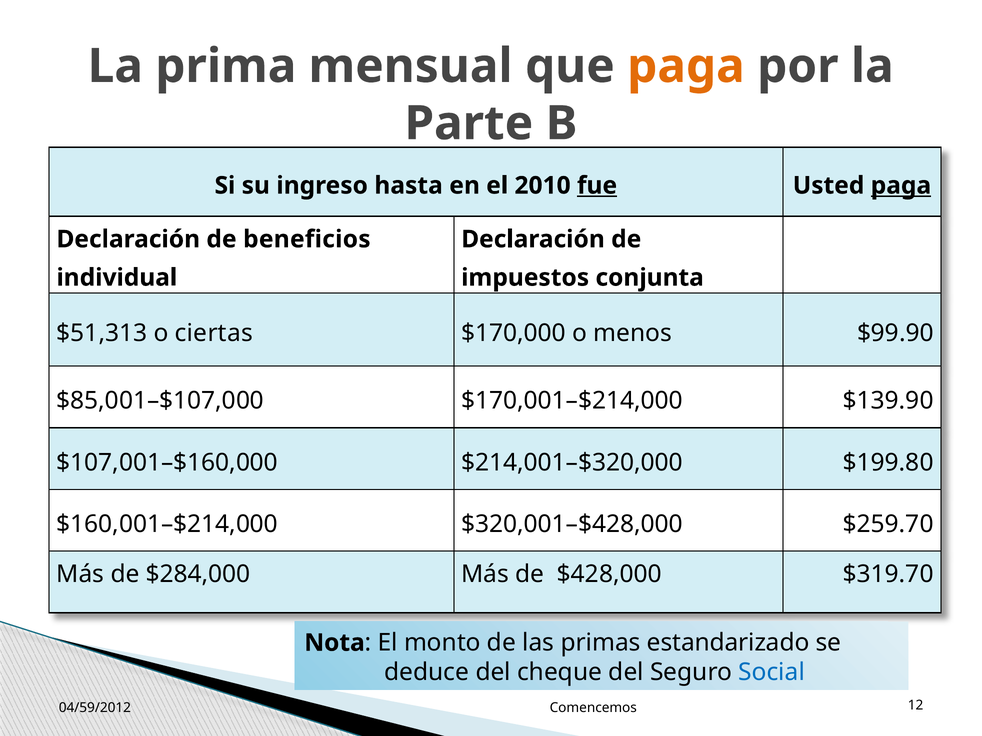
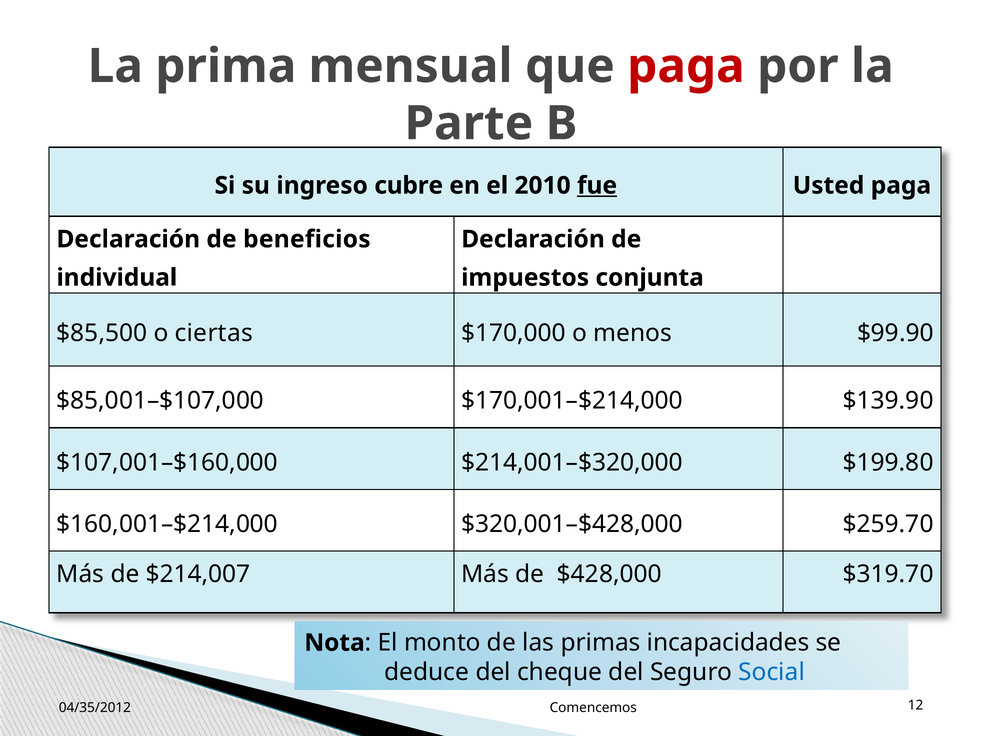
paga at (686, 66) colour: orange -> red
hasta: hasta -> cubre
paga at (901, 186) underline: present -> none
$51,313: $51,313 -> $85,500
$284,000: $284,000 -> $214,007
estandarizado: estandarizado -> incapacidades
04/59/2012: 04/59/2012 -> 04/35/2012
